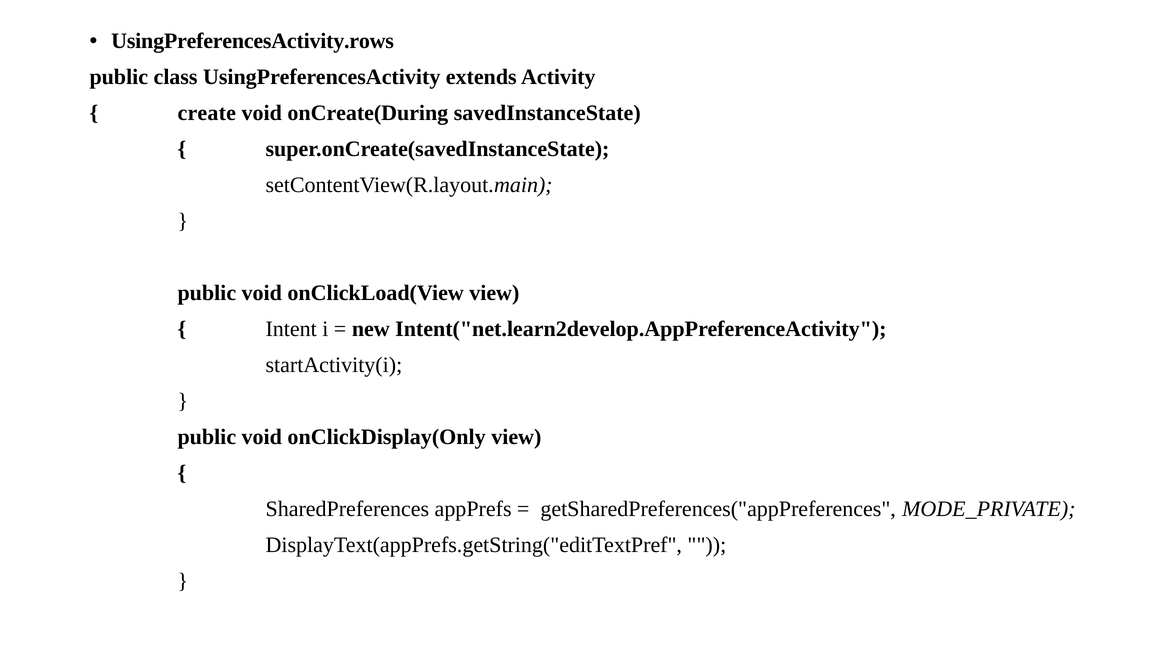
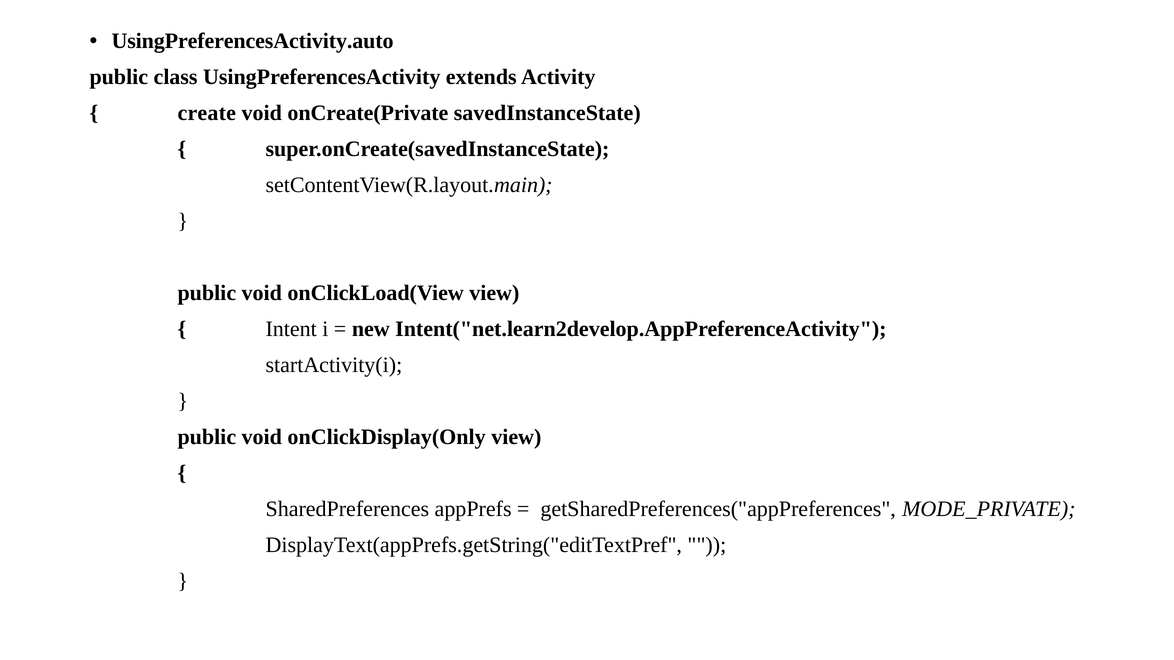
UsingPreferencesActivity.rows: UsingPreferencesActivity.rows -> UsingPreferencesActivity.auto
onCreate(During: onCreate(During -> onCreate(Private
